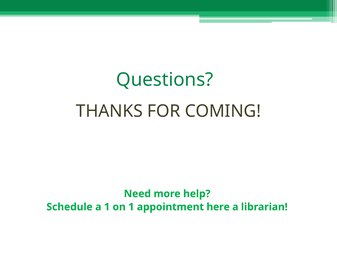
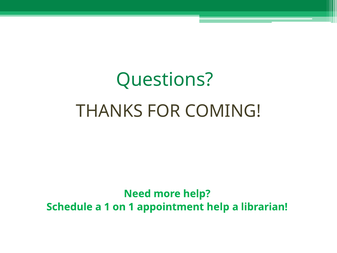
appointment here: here -> help
